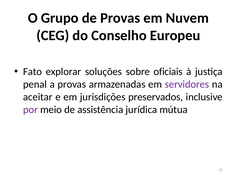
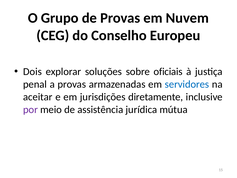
Fato: Fato -> Dois
servidores colour: purple -> blue
preservados: preservados -> diretamente
